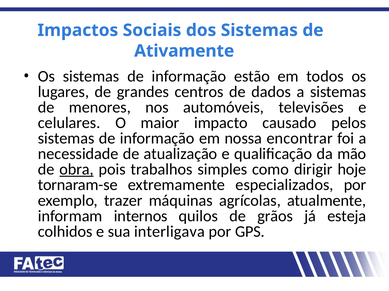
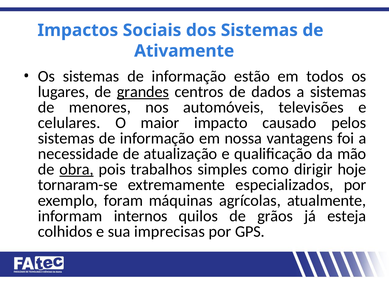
grandes underline: none -> present
encontrar: encontrar -> vantagens
trazer: trazer -> foram
interligava: interligava -> imprecisas
